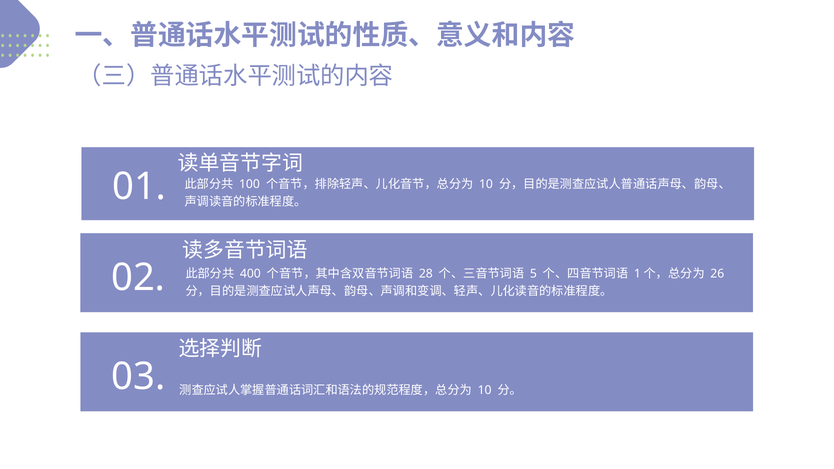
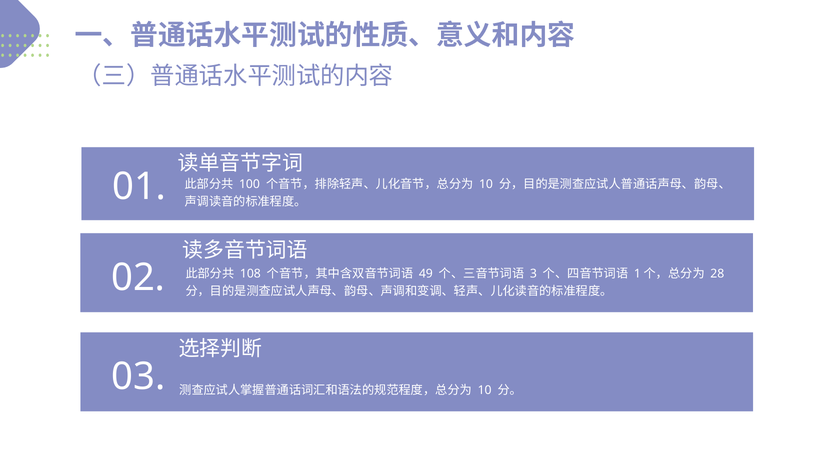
400: 400 -> 108
28: 28 -> 49
5: 5 -> 3
26: 26 -> 28
